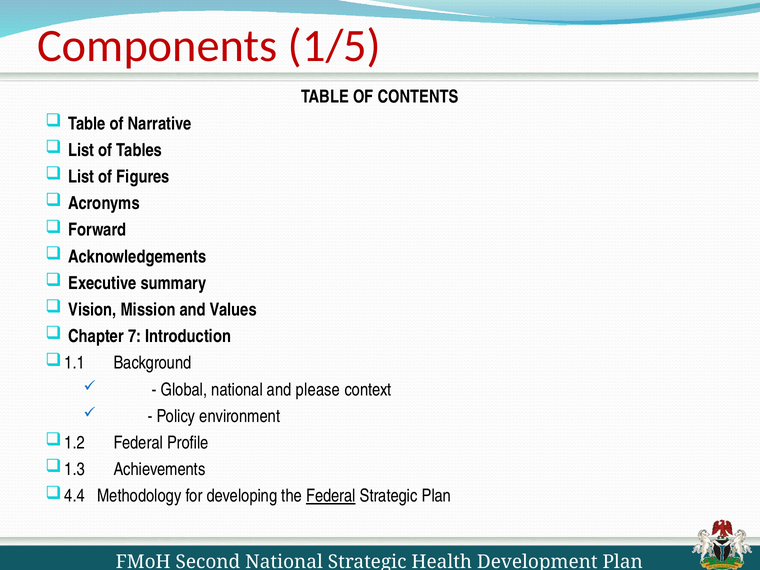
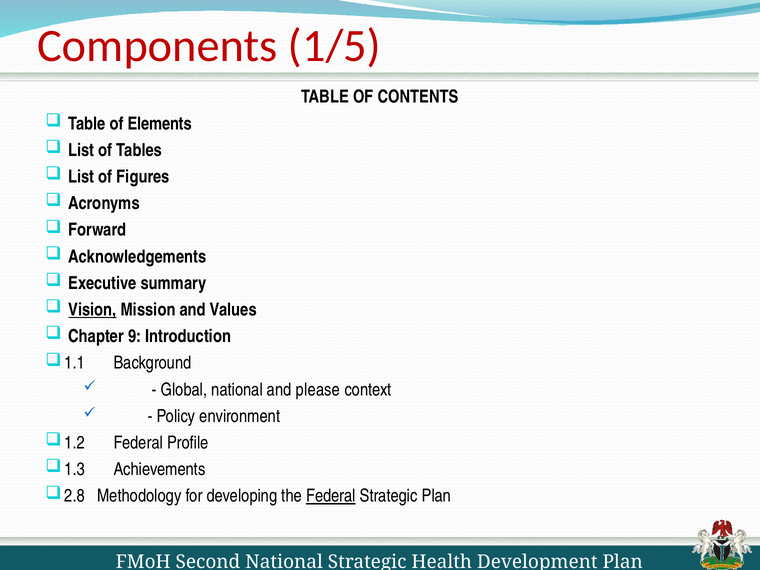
Narrative: Narrative -> Elements
Vision underline: none -> present
7: 7 -> 9
4.4: 4.4 -> 2.8
